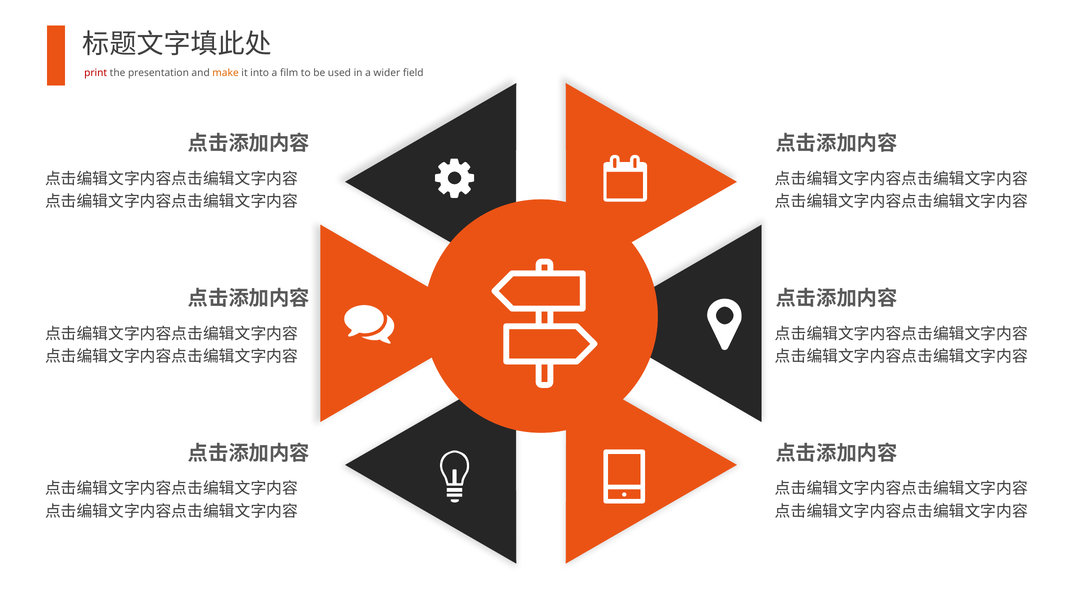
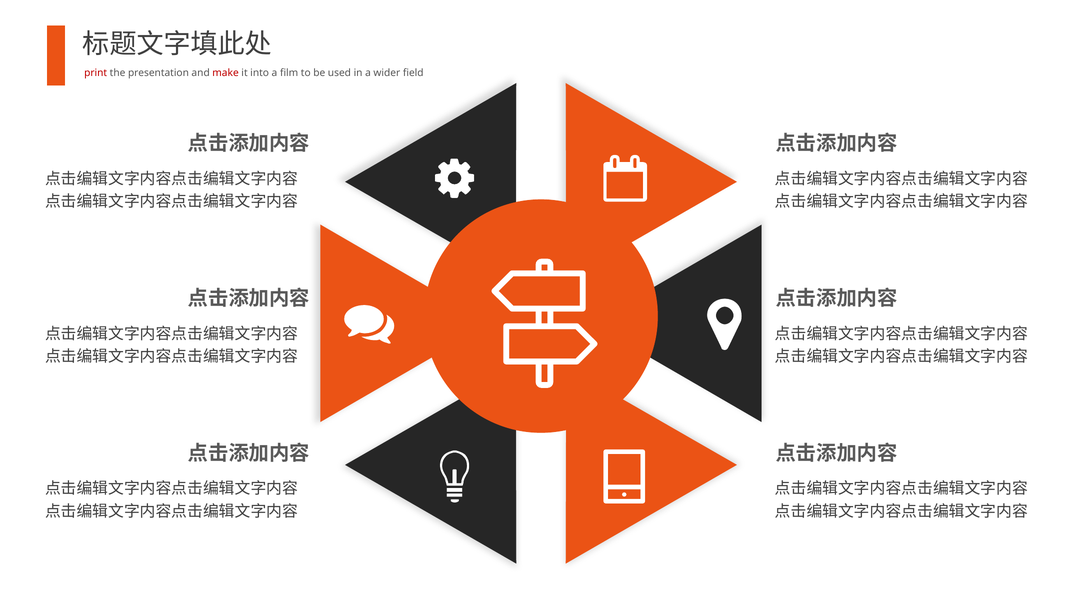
make colour: orange -> red
